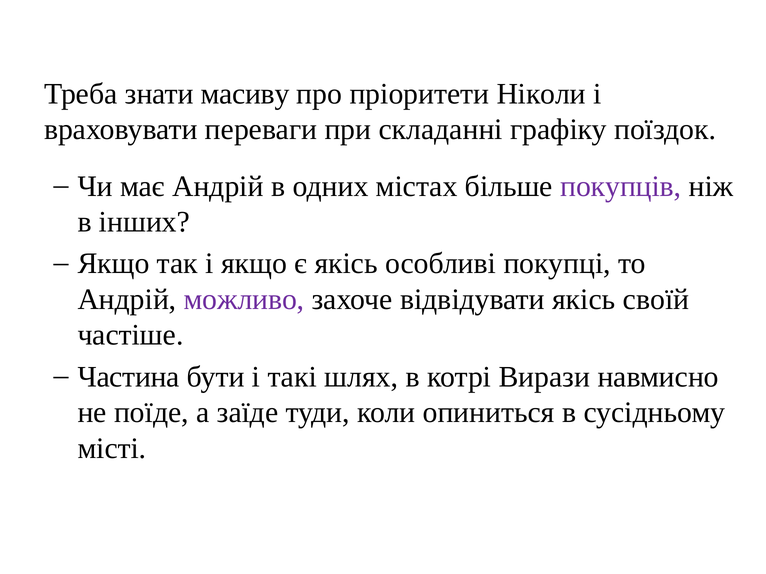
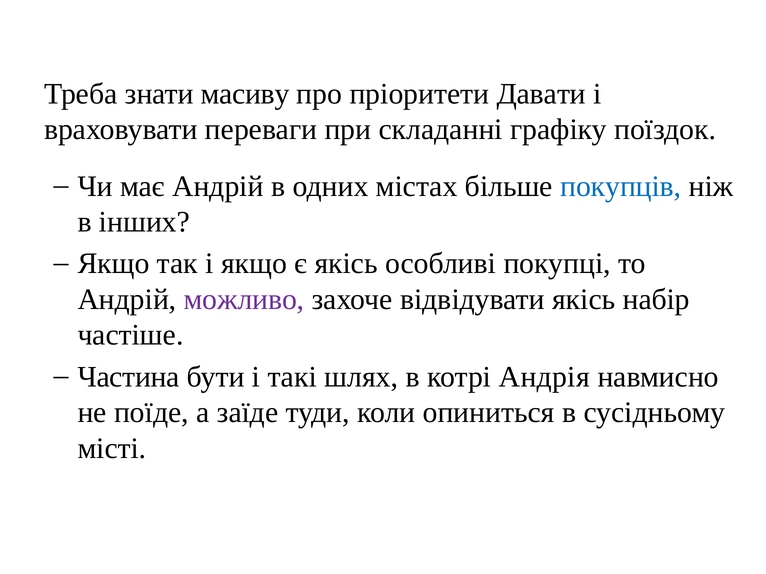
Ніколи: Ніколи -> Давати
покупців colour: purple -> blue
своїй: своїй -> набір
Вирази: Вирази -> Андрія
